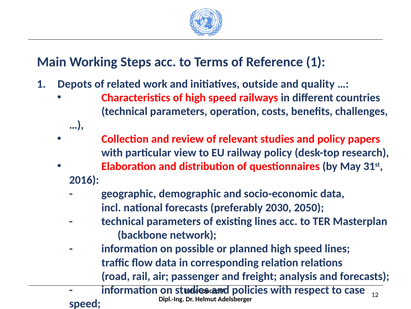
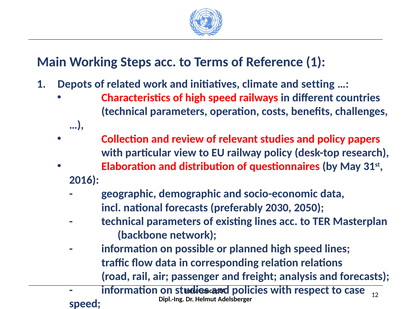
outside: outside -> climate
quality: quality -> setting
